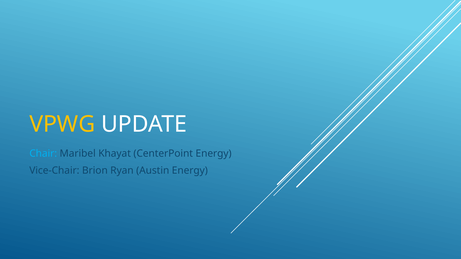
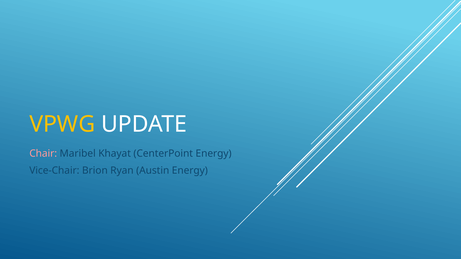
Chair colour: light blue -> pink
